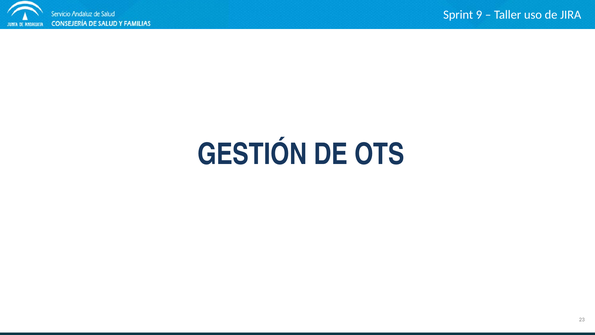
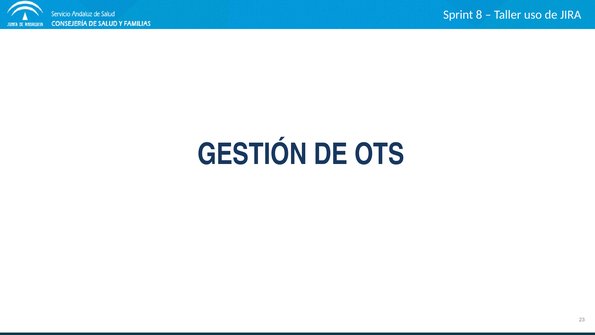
9: 9 -> 8
